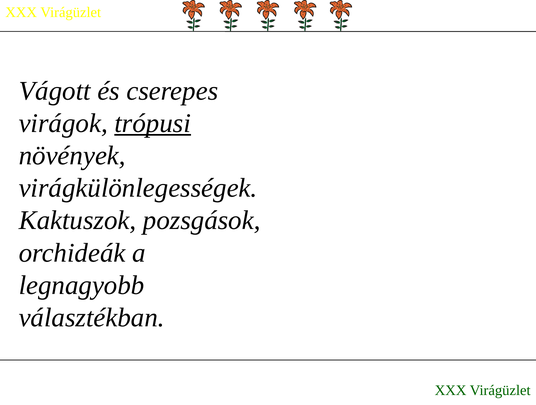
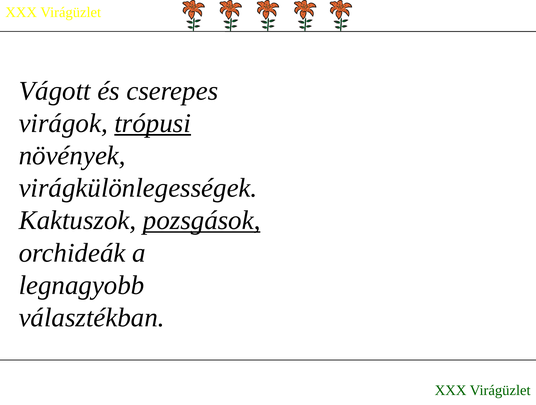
pozsgások underline: none -> present
